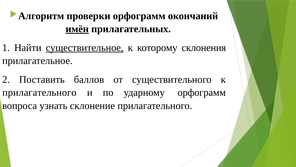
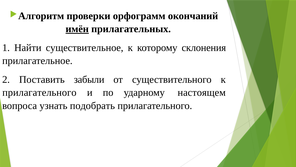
существительное underline: present -> none
баллов: баллов -> забыли
ударному орфограмм: орфограмм -> настоящем
склонение: склонение -> подобрать
